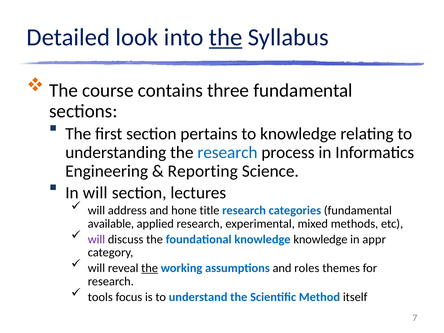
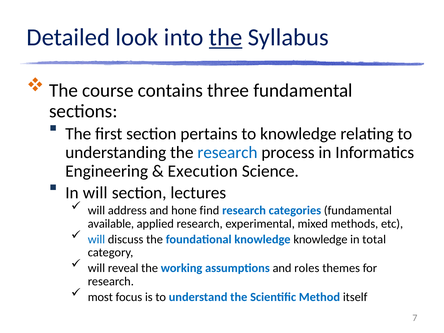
Reporting: Reporting -> Execution
title: title -> find
will at (96, 239) colour: purple -> blue
appr: appr -> total
the at (150, 268) underline: present -> none
tools: tools -> most
